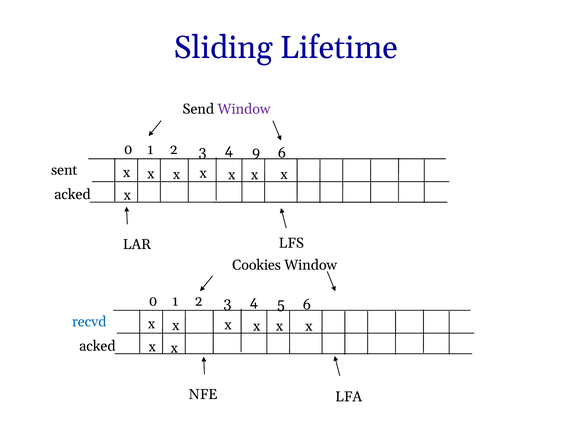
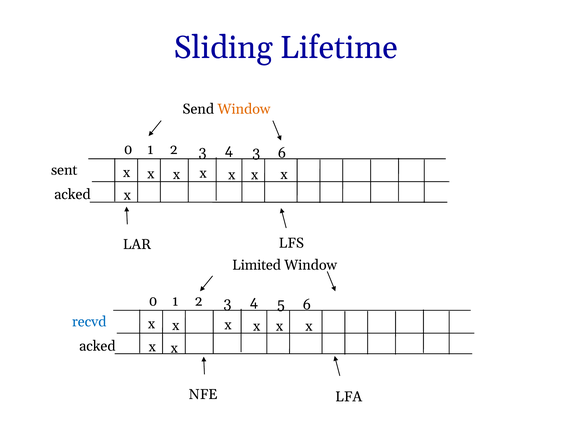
Window at (244, 109) colour: purple -> orange
4 9: 9 -> 3
Cookies: Cookies -> Limited
